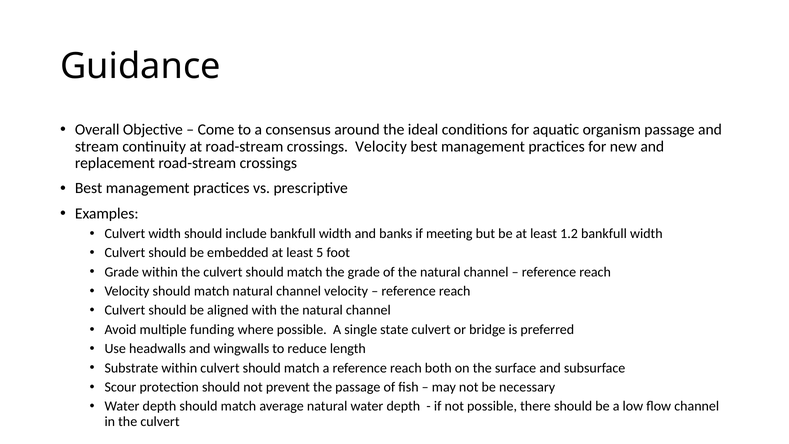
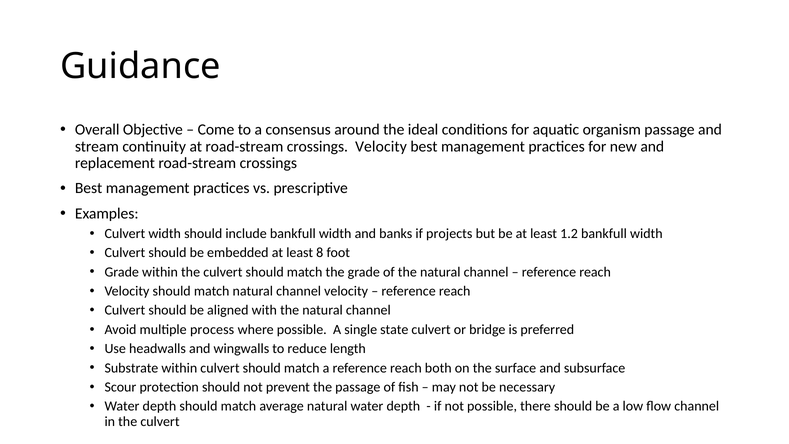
meeting: meeting -> projects
5: 5 -> 8
funding: funding -> process
